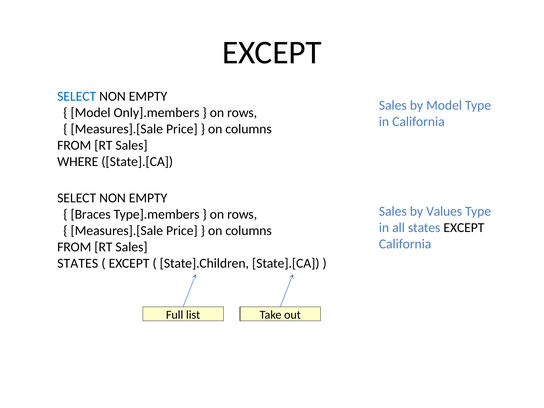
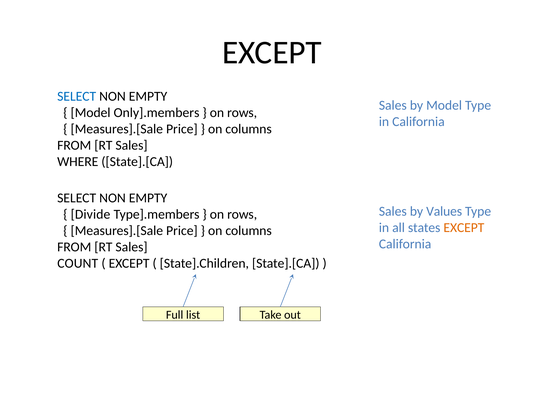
Braces: Braces -> Divide
EXCEPT at (464, 228) colour: black -> orange
STATES at (78, 263): STATES -> COUNT
